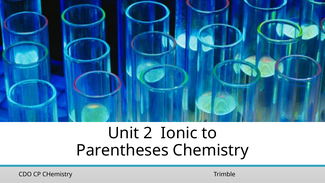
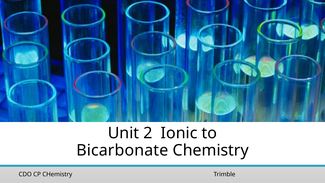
Parentheses: Parentheses -> Bicarbonate
